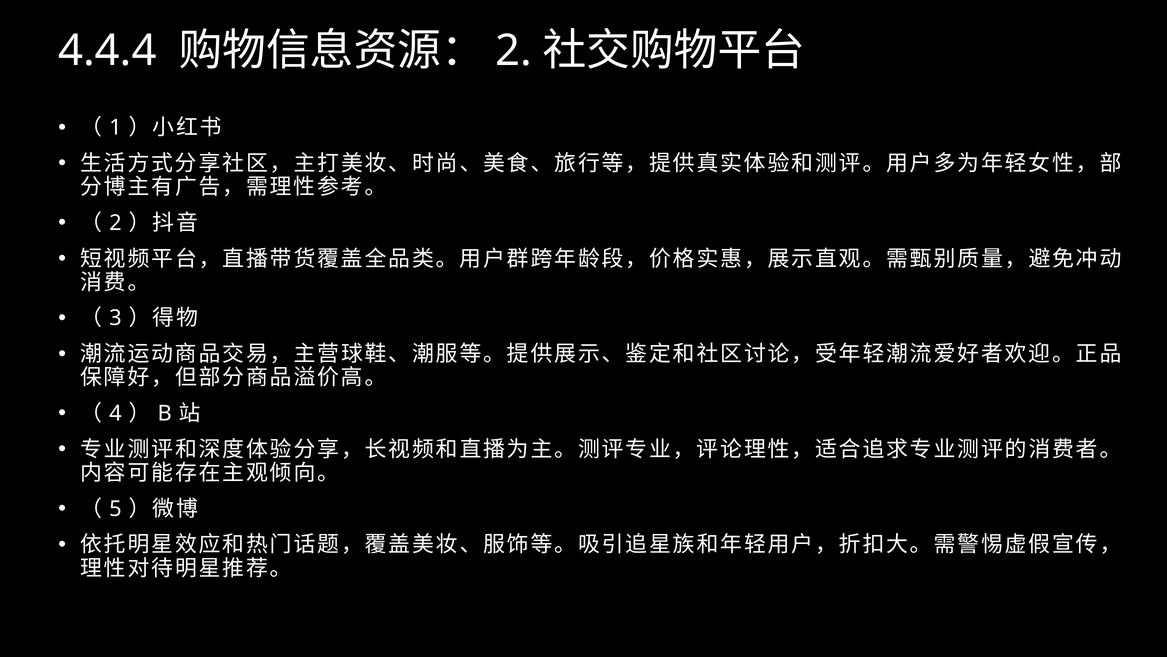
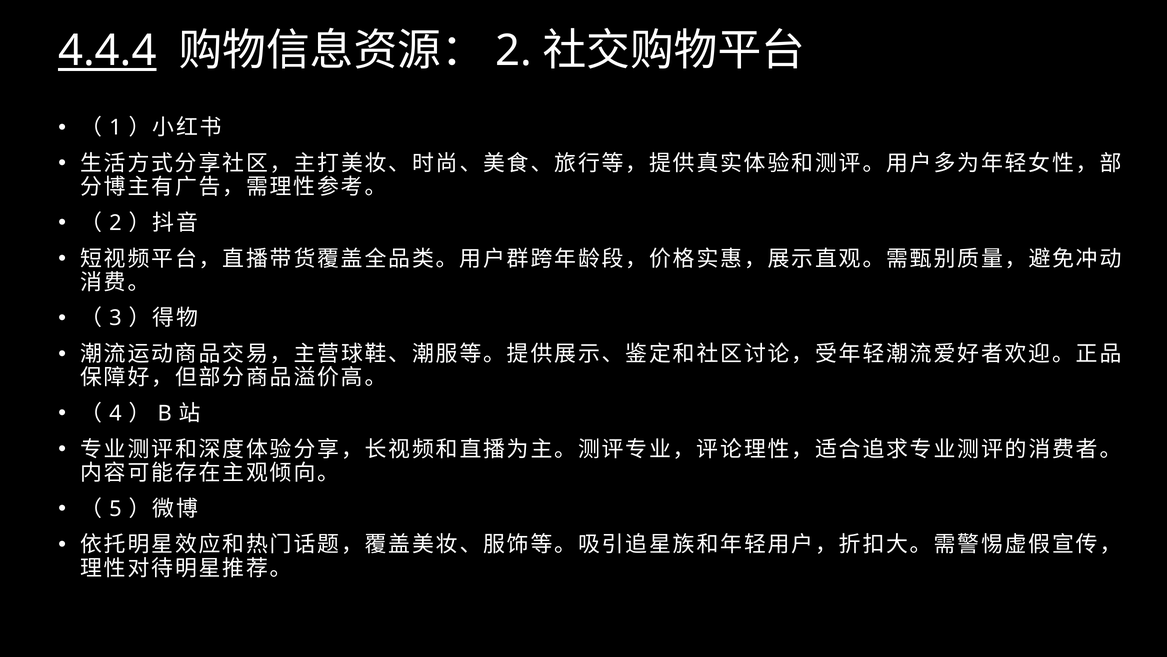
4.4.4 underline: none -> present
